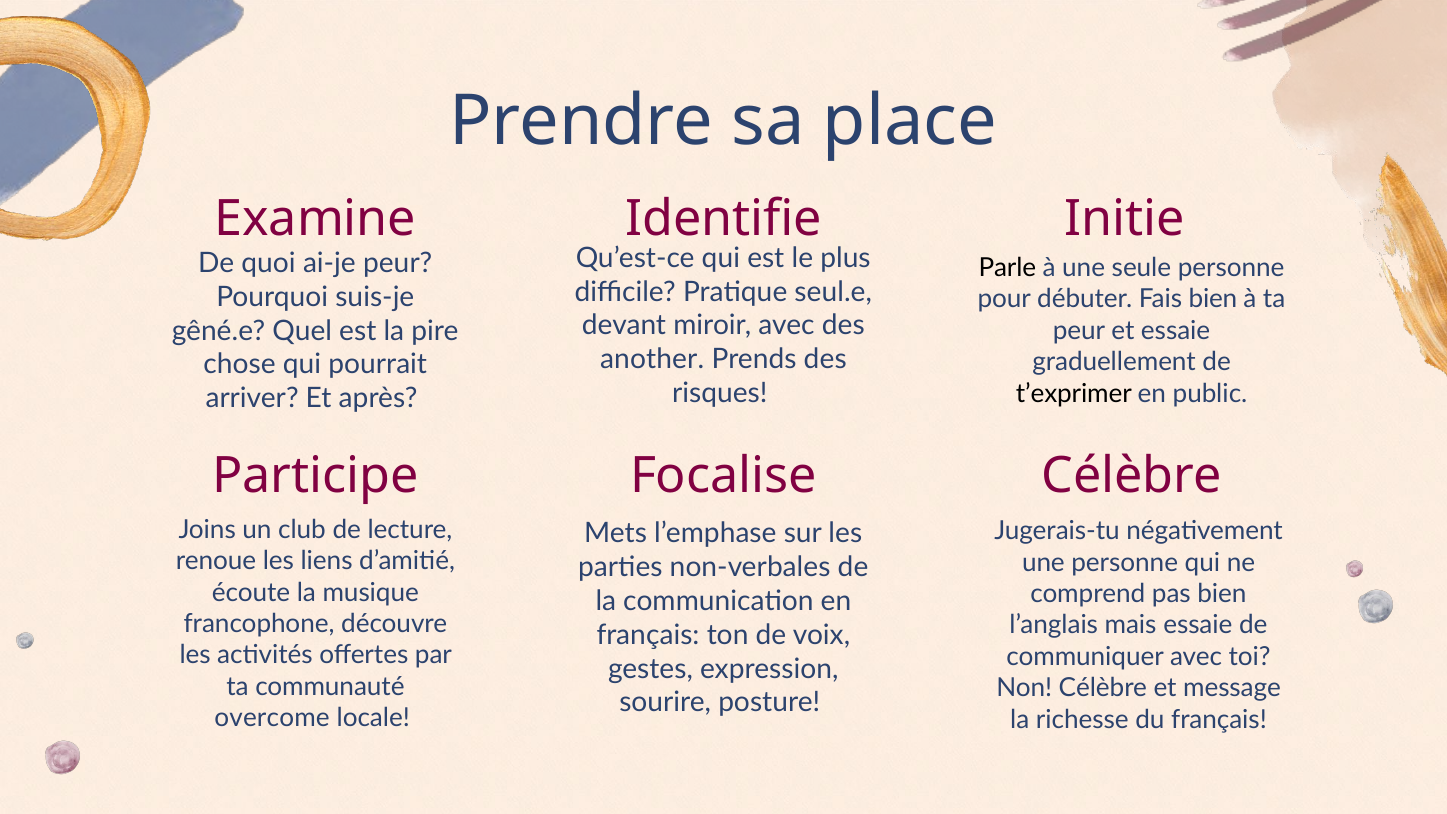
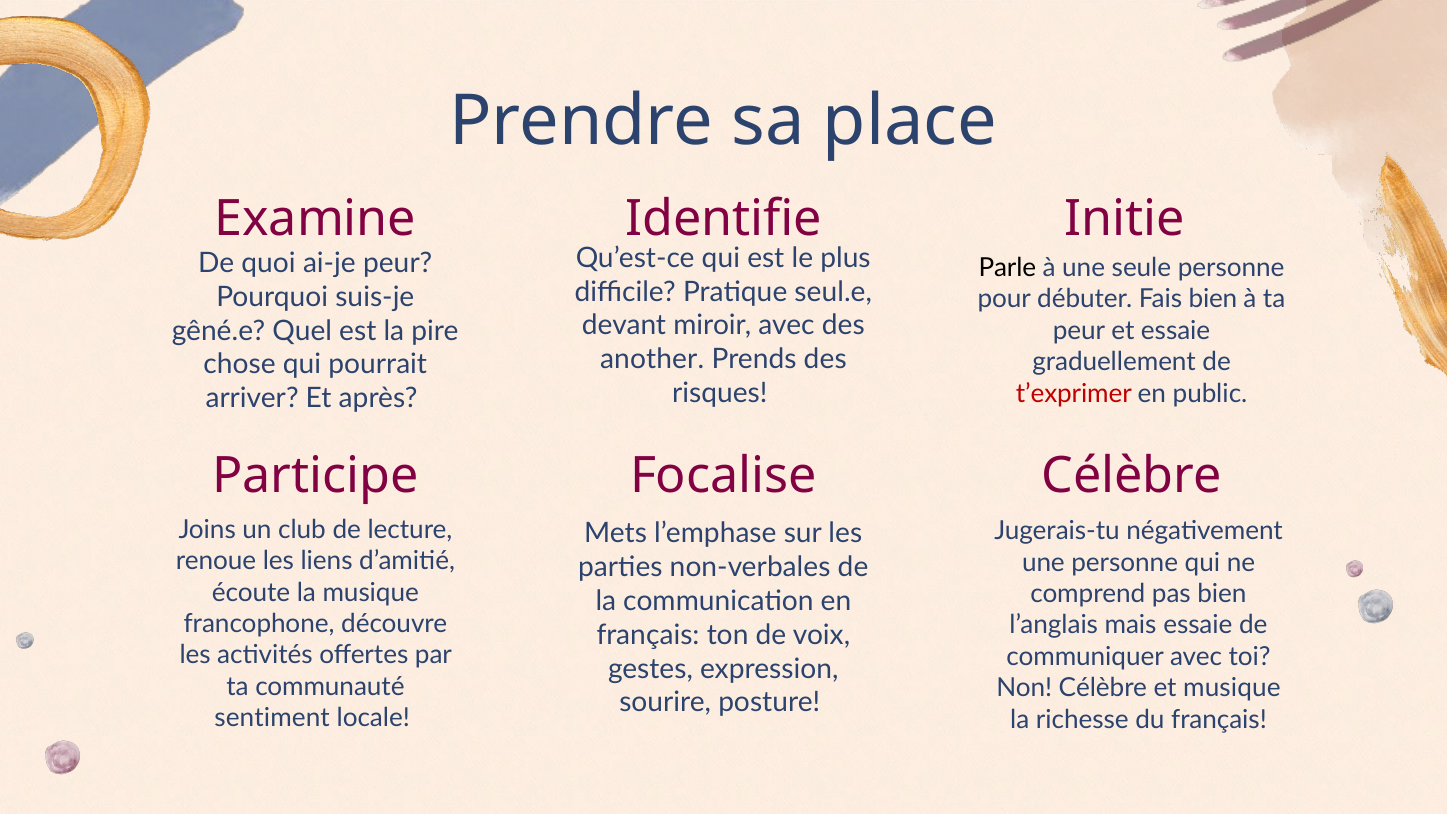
t’exprimer colour: black -> red
et message: message -> musique
overcome: overcome -> sentiment
